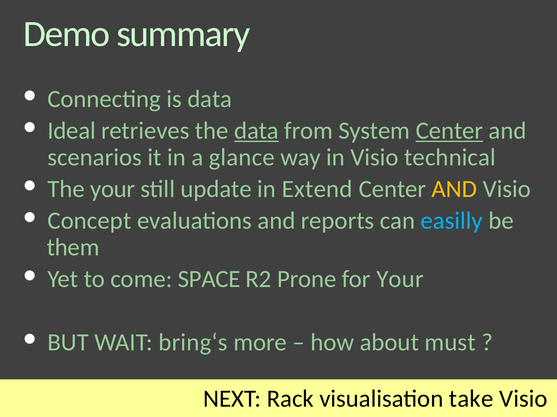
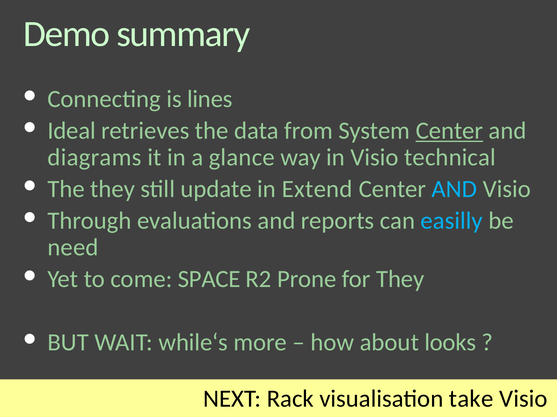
is data: data -> lines
data at (257, 131) underline: present -> none
scenarios: scenarios -> diagrams
The your: your -> they
AND at (454, 189) colour: yellow -> light blue
Concept: Concept -> Through
them: them -> need
for Your: Your -> They
bring‘s: bring‘s -> while‘s
must: must -> looks
